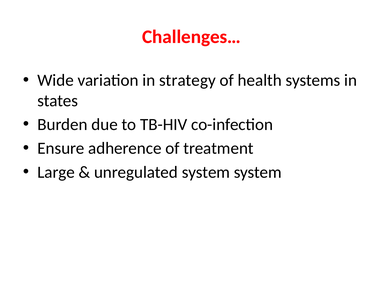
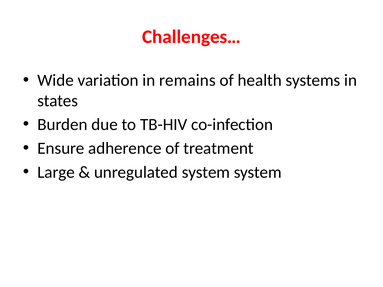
strategy: strategy -> remains
